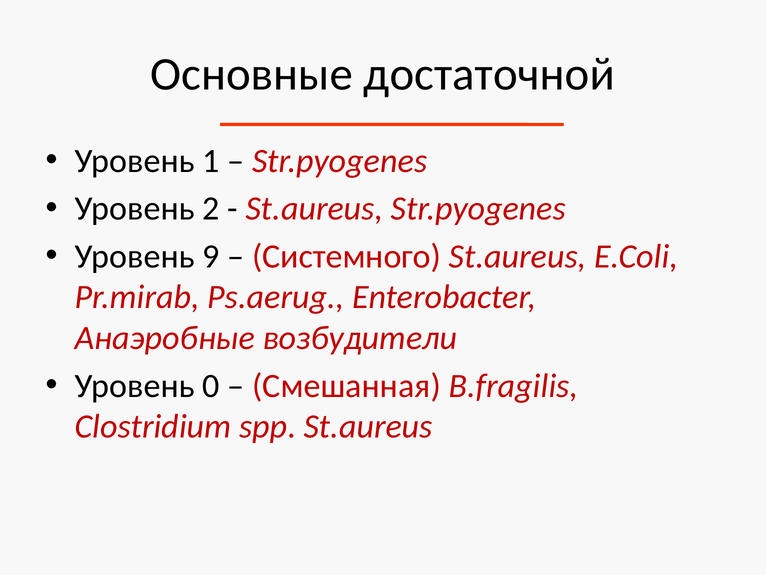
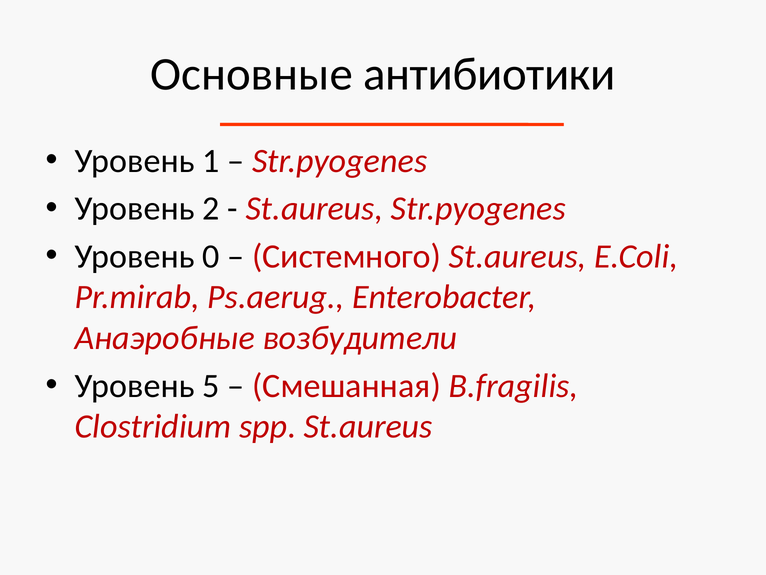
достаточной: достаточной -> антибиотики
9: 9 -> 0
0: 0 -> 5
